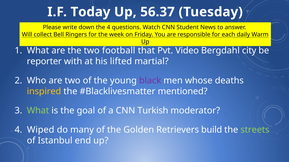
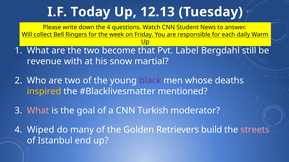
56.37: 56.37 -> 12.13
football: football -> become
Video: Video -> Label
city: city -> still
reporter: reporter -> revenue
lifted: lifted -> snow
What at (38, 111) colour: light green -> pink
streets colour: light green -> pink
